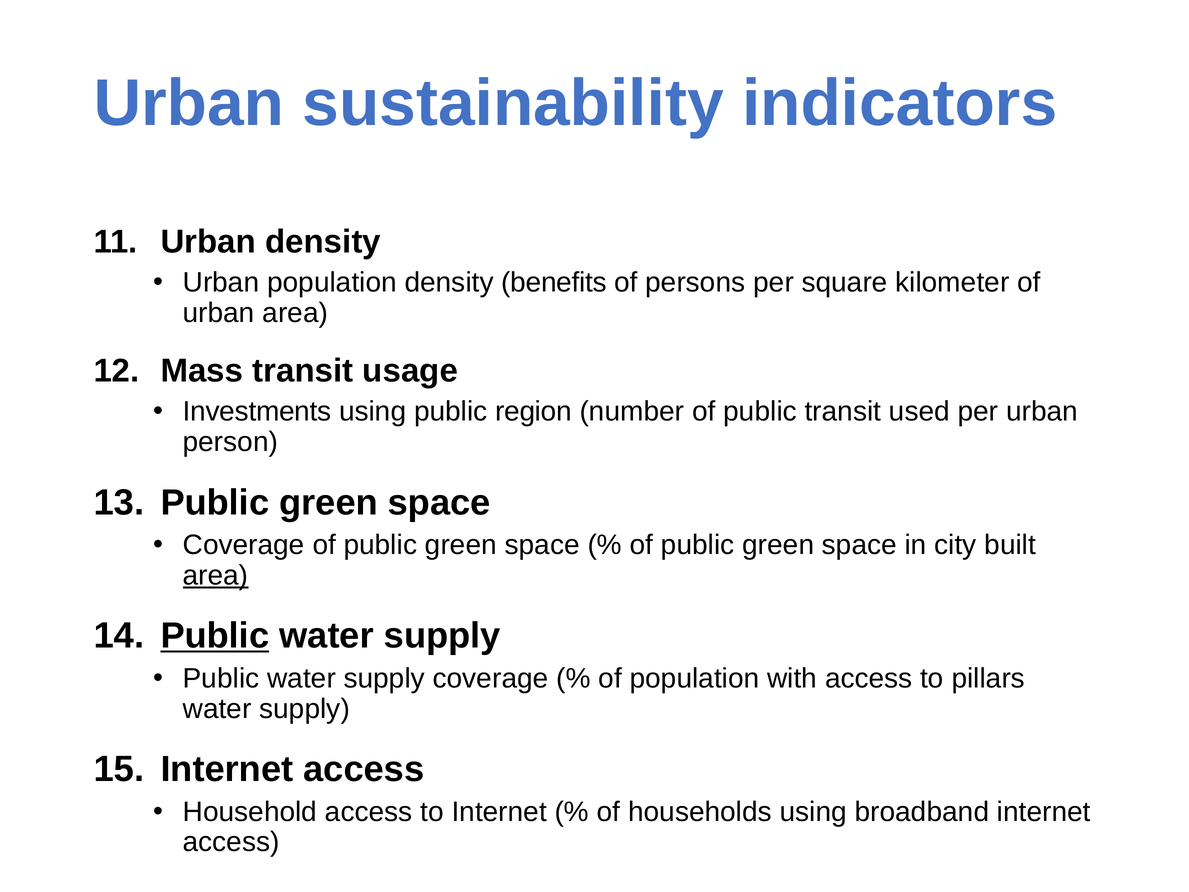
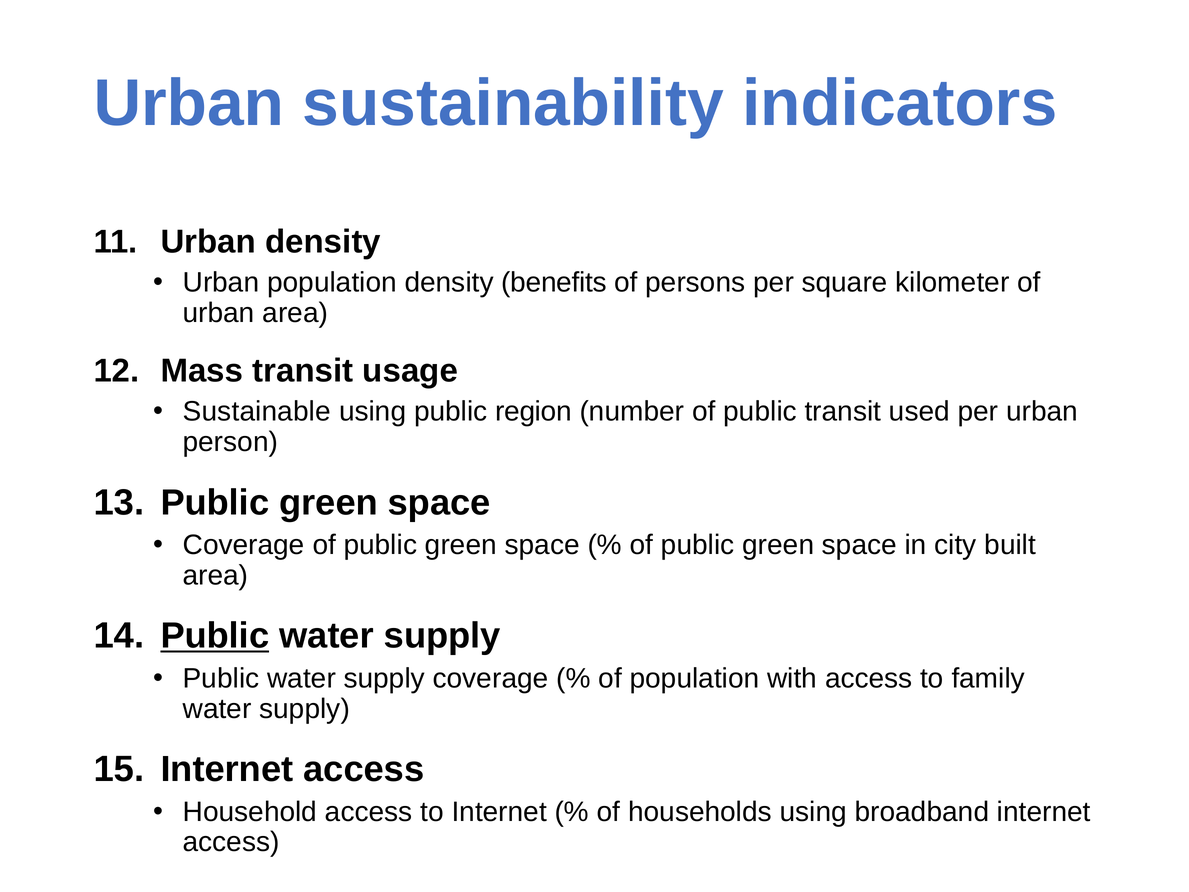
Investments: Investments -> Sustainable
area at (216, 575) underline: present -> none
pillars: pillars -> family
